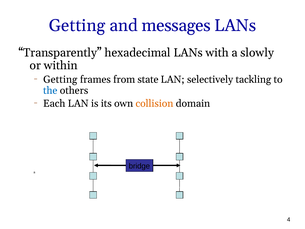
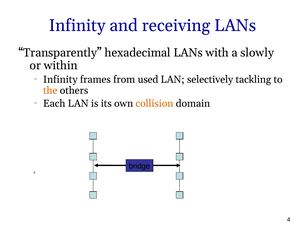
Getting at (77, 25): Getting -> Infinity
messages: messages -> receiving
Getting at (60, 79): Getting -> Infinity
state: state -> used
the colour: blue -> orange
